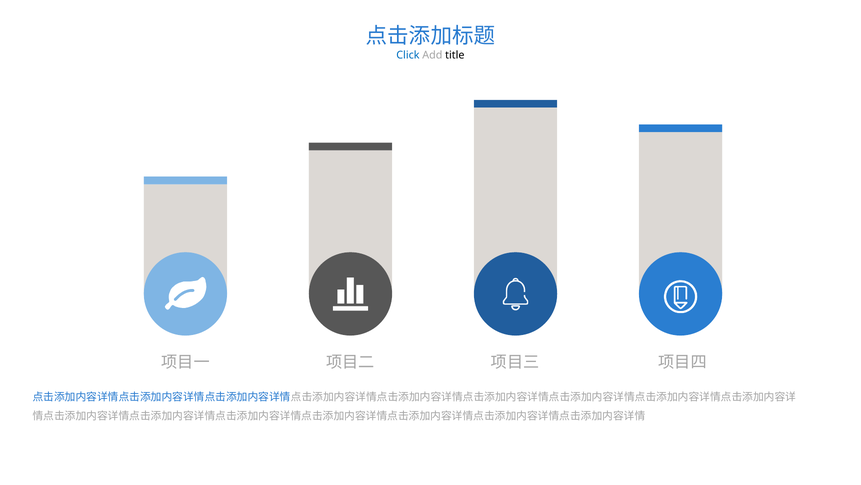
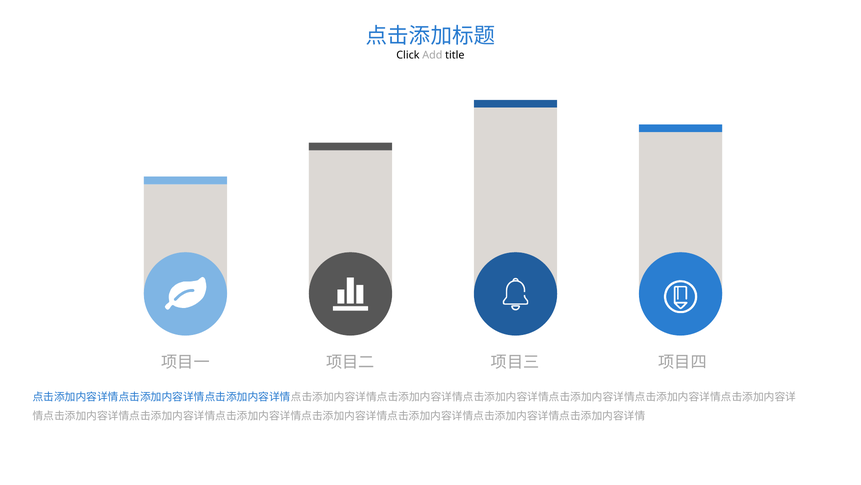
Click colour: blue -> black
